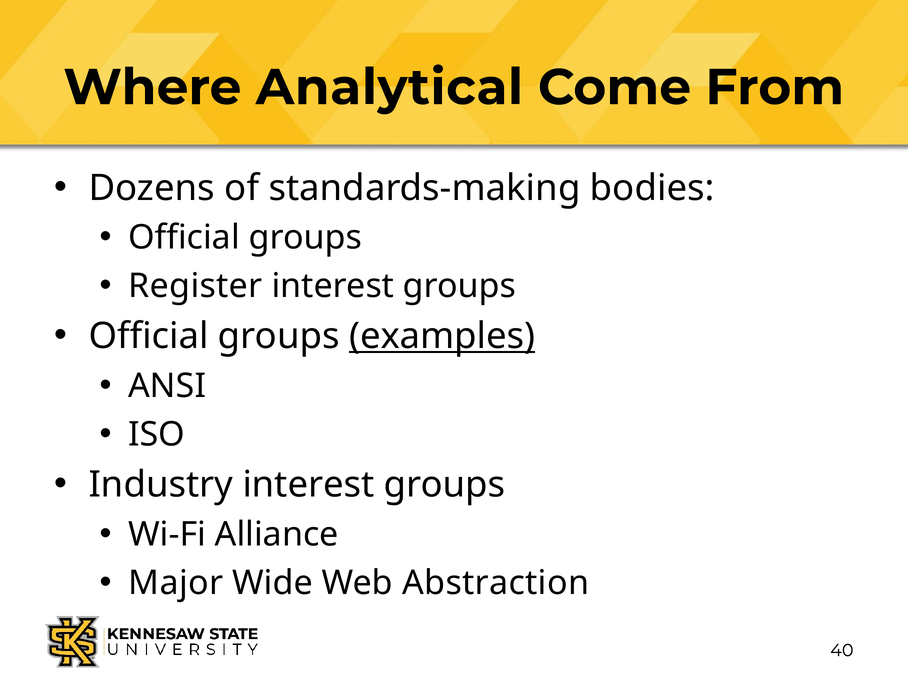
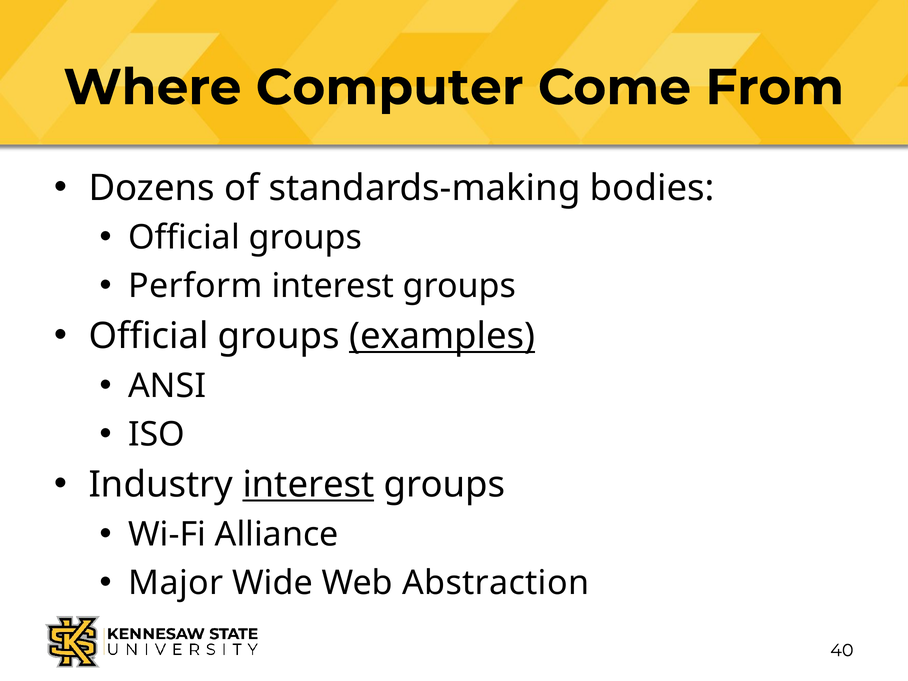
Analytical: Analytical -> Computer
Register: Register -> Perform
interest at (308, 485) underline: none -> present
